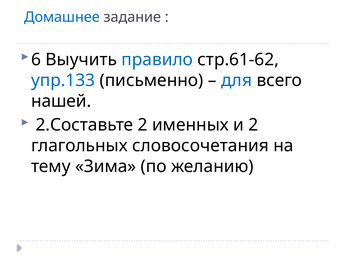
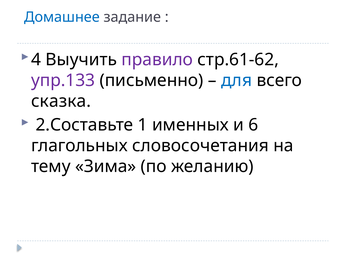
6: 6 -> 4
правило colour: blue -> purple
упр.133 colour: blue -> purple
нашей: нашей -> сказка
2.Составьте 2: 2 -> 1
и 2: 2 -> 6
